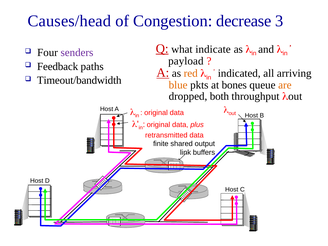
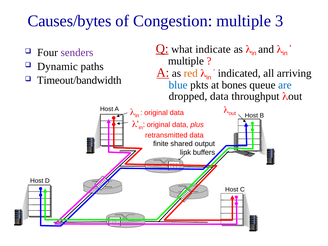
Causes/head: Causes/head -> Causes/bytes
Congestion decrease: decrease -> multiple
payload at (186, 61): payload -> multiple
Feedback: Feedback -> Dynamic
blue colour: orange -> blue
are colour: orange -> blue
dropped both: both -> data
